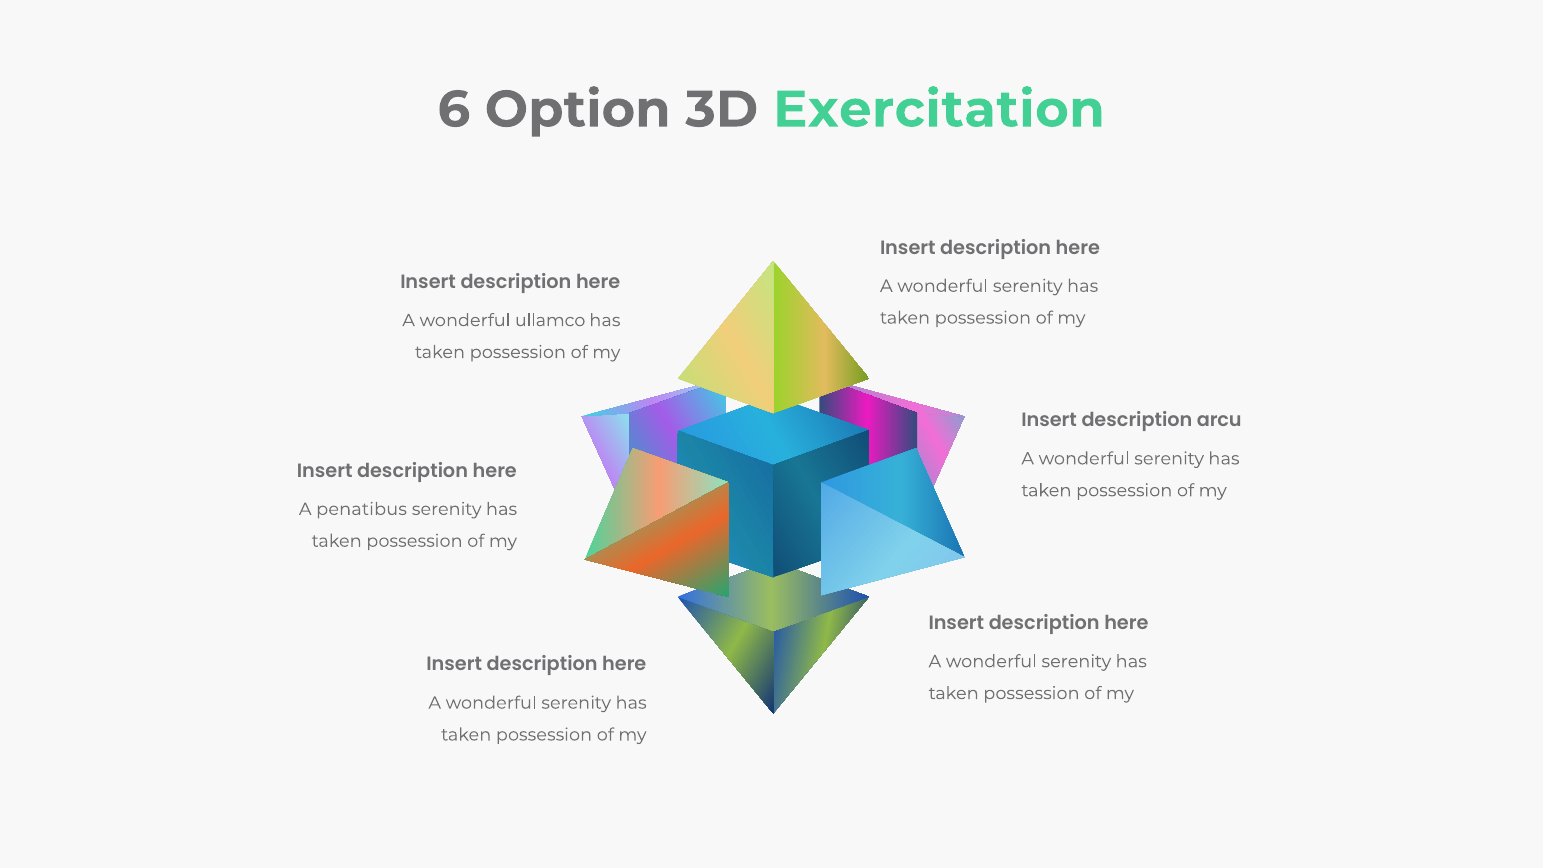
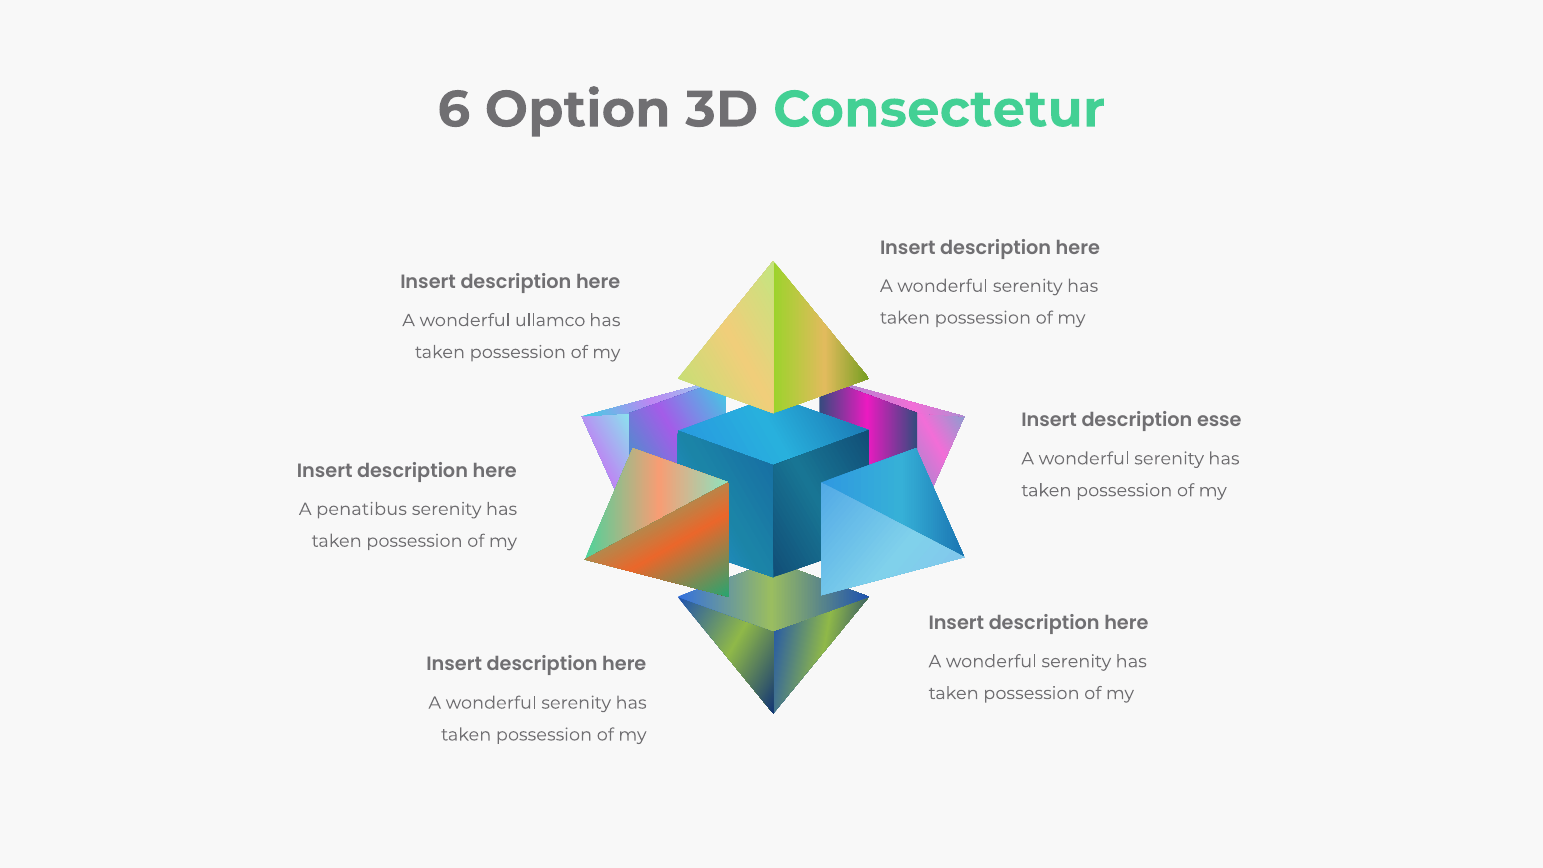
Exercitation: Exercitation -> Consectetur
arcu: arcu -> esse
